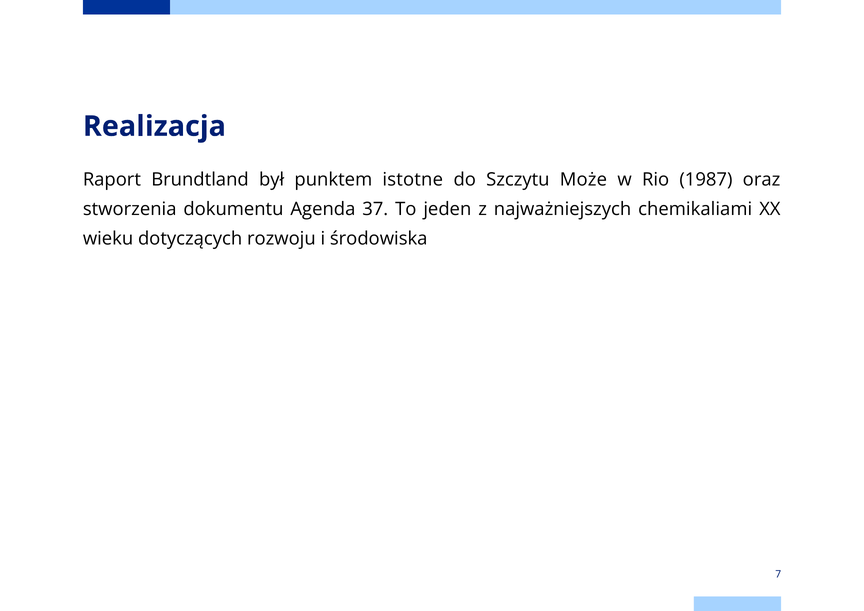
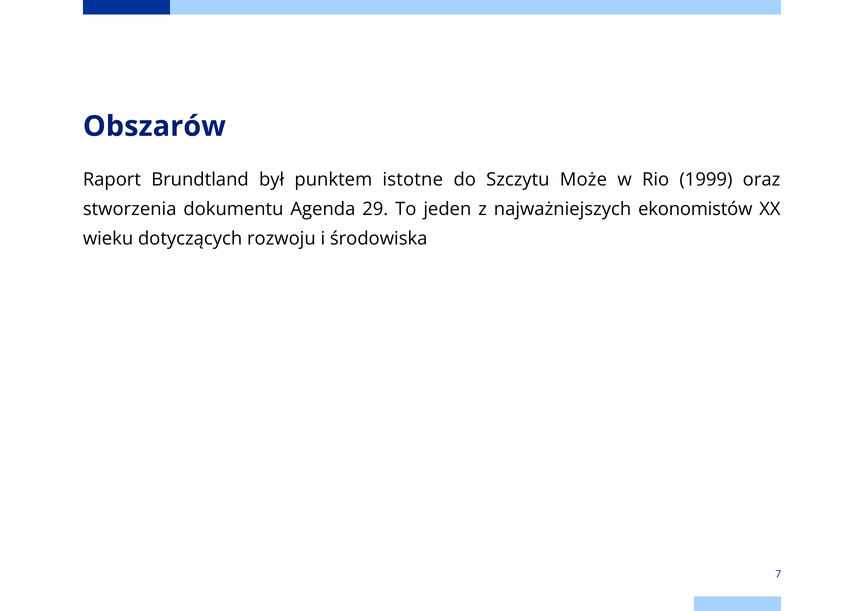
Realizacja: Realizacja -> Obszarów
1987: 1987 -> 1999
37: 37 -> 29
chemikaliami: chemikaliami -> ekonomistów
